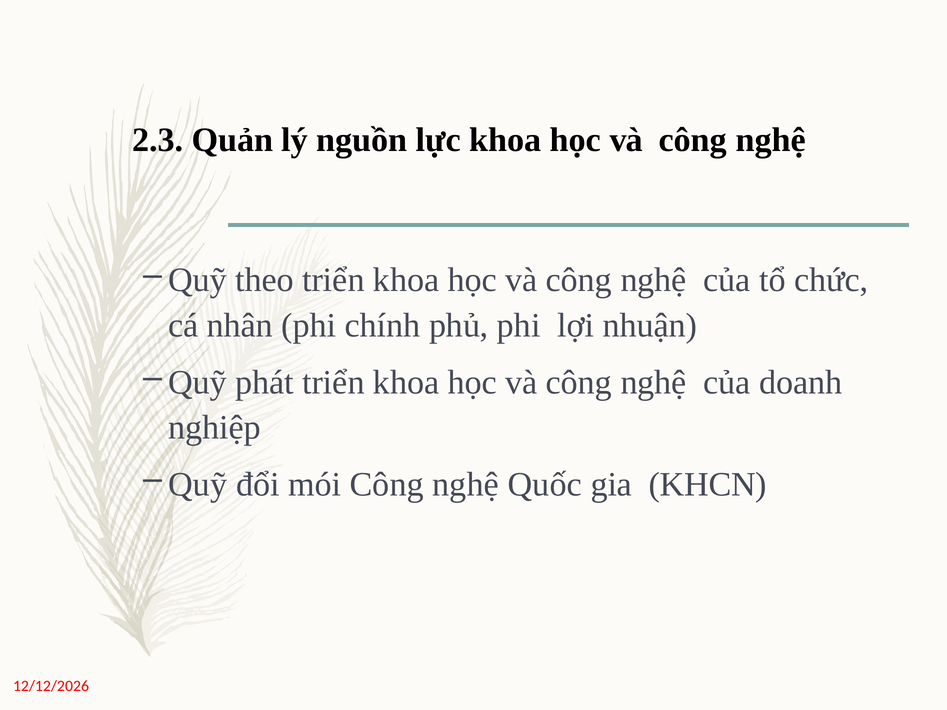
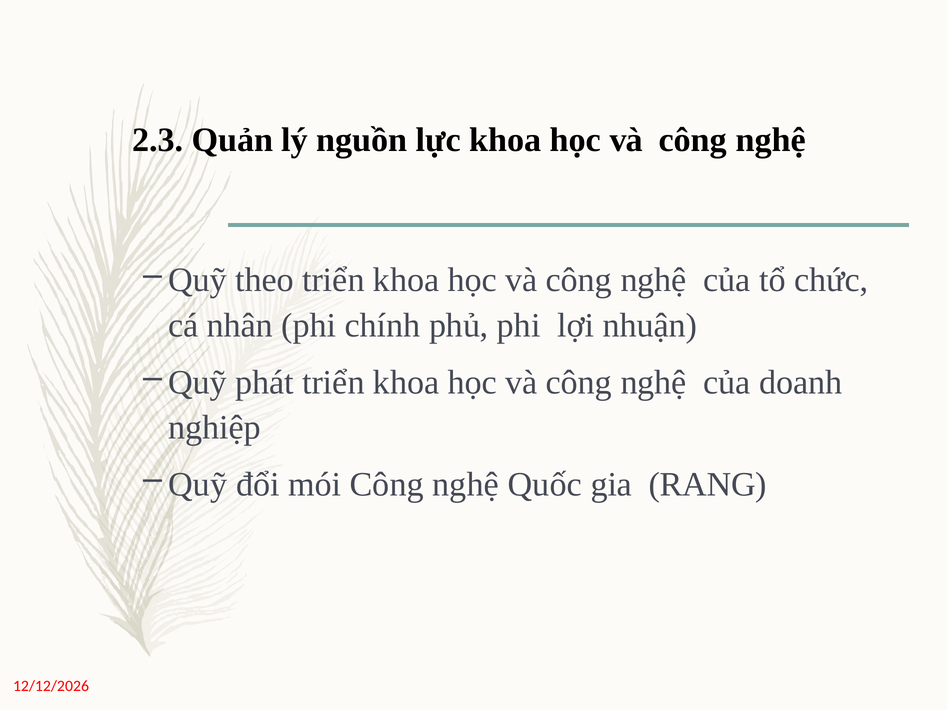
KHCN: KHCN -> RANG
